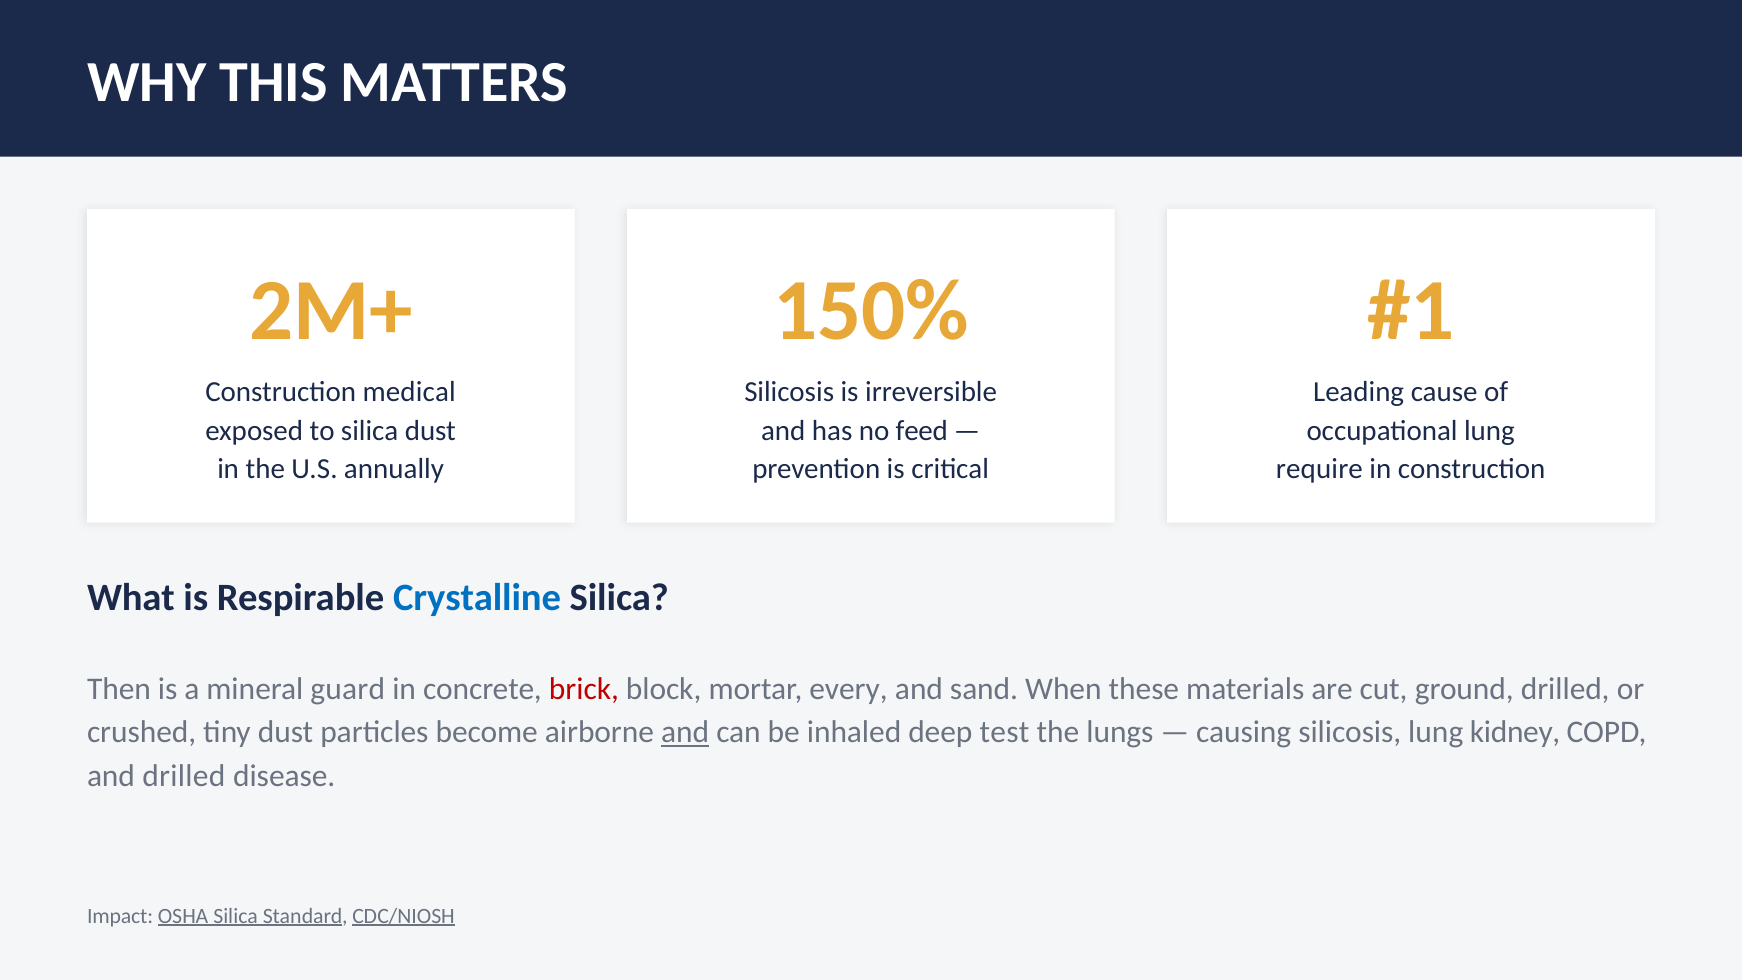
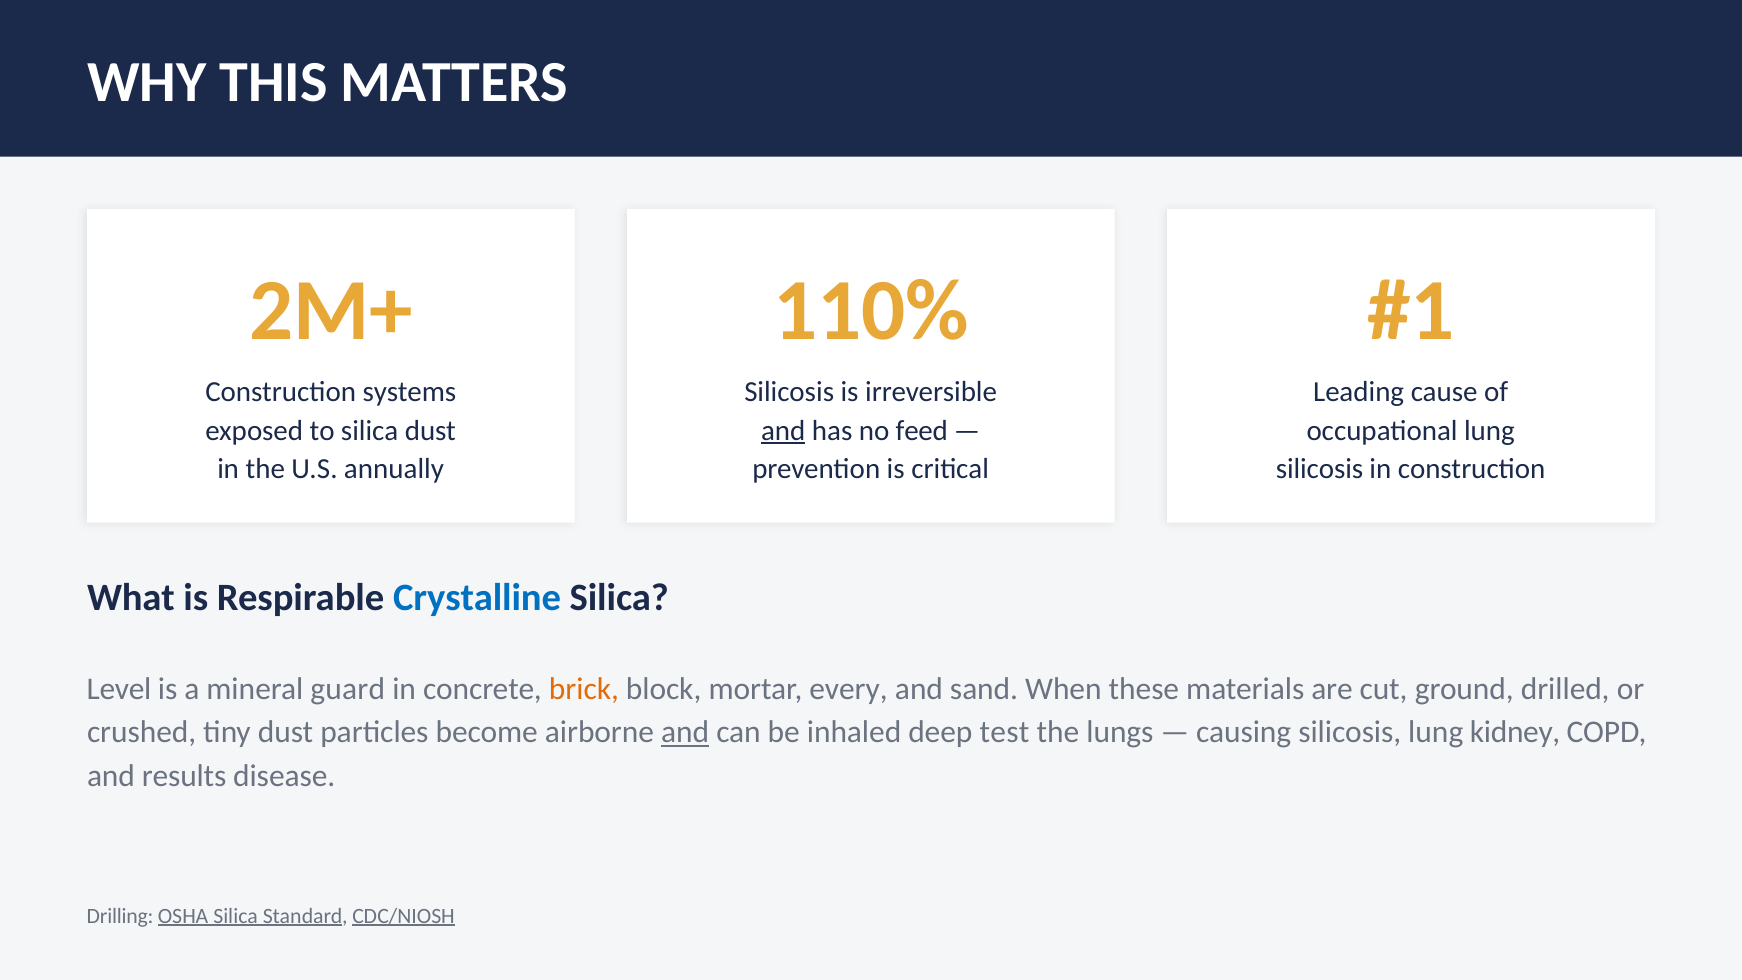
150%: 150% -> 110%
medical: medical -> systems
and at (783, 431) underline: none -> present
require at (1319, 469): require -> silicosis
Then: Then -> Level
brick colour: red -> orange
and drilled: drilled -> results
Impact: Impact -> Drilling
